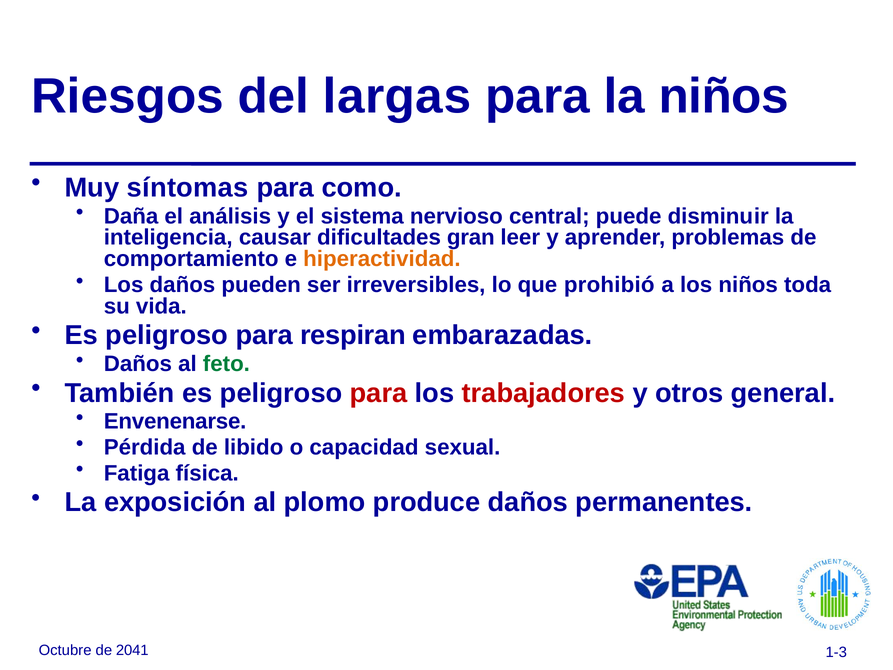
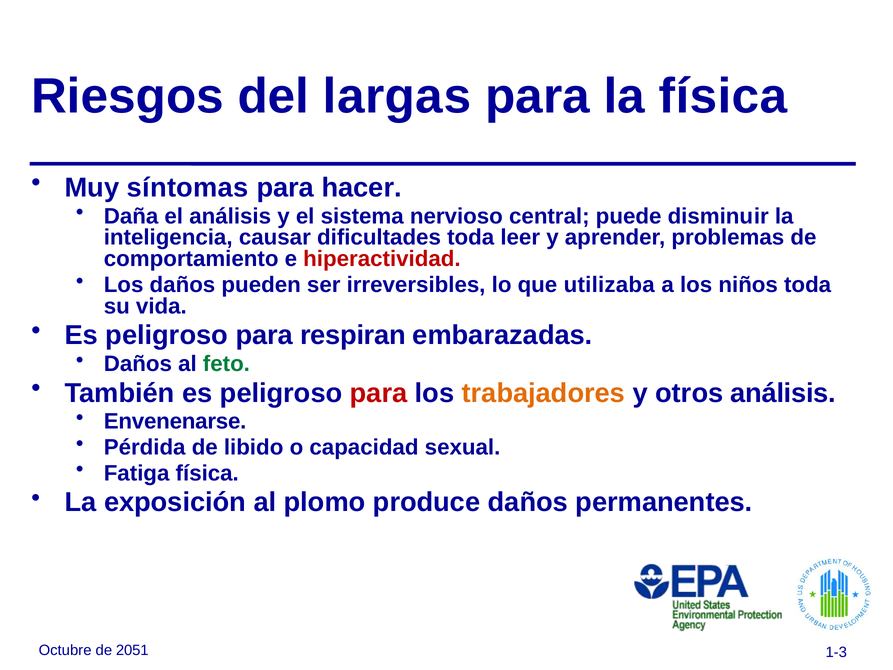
la niños: niños -> física
como: como -> hacer
dificultades gran: gran -> toda
hiperactividad colour: orange -> red
prohibió: prohibió -> utilizaba
trabajadores colour: red -> orange
otros general: general -> análisis
2041: 2041 -> 2051
